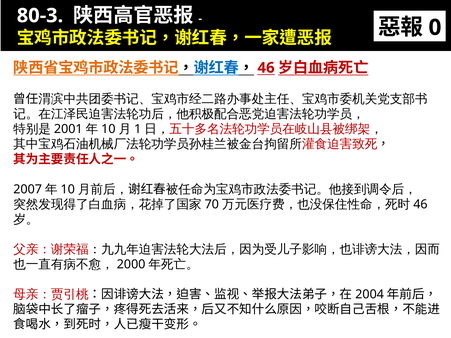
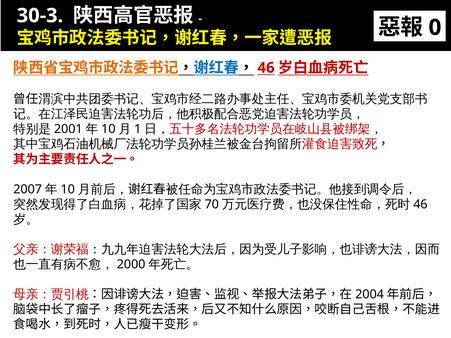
80-3: 80-3 -> 30-3
